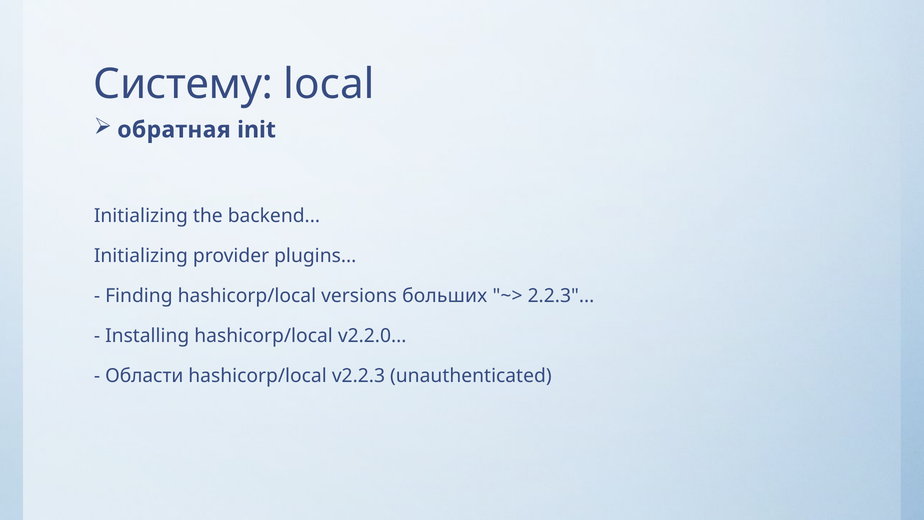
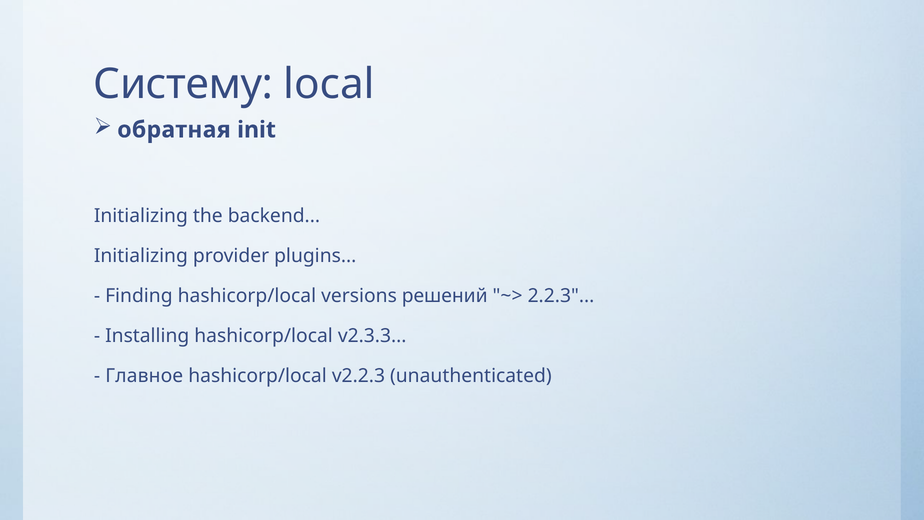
больших: больших -> решений
v2.2.0: v2.2.0 -> v2.3.3
Области: Области -> Главное
